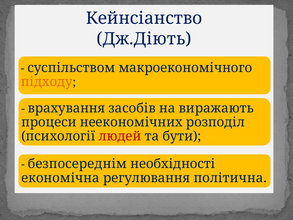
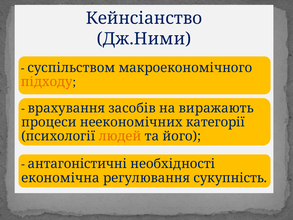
Дж.Діють: Дж.Діють -> Дж.Ними
розподіл: розподіл -> категорії
людей colour: red -> orange
бути: бути -> його
безпосереднім: безпосереднім -> антагоністичні
політична: політична -> сукупність
